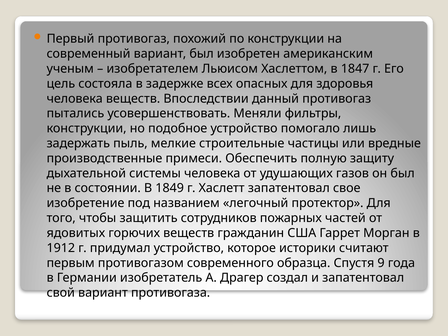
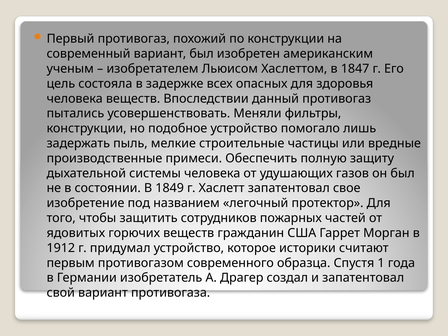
9: 9 -> 1
